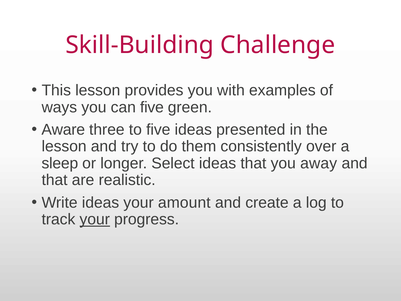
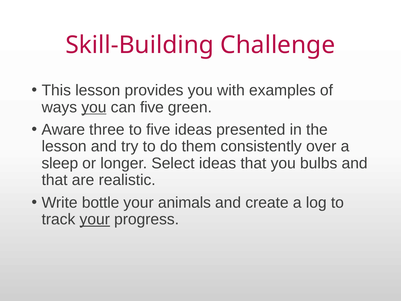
you at (94, 107) underline: none -> present
away: away -> bulbs
Write ideas: ideas -> bottle
amount: amount -> animals
